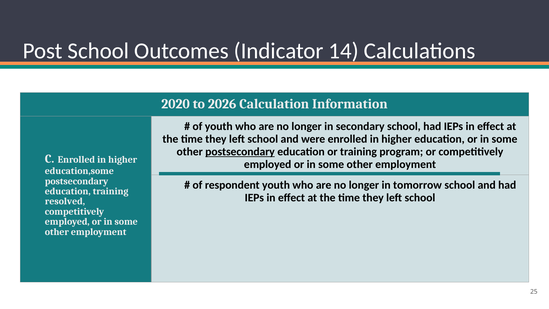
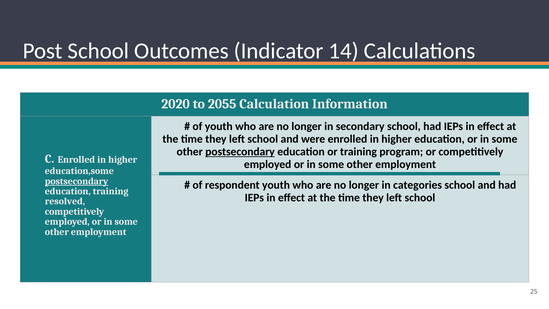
2026: 2026 -> 2055
postsecondary at (77, 181) underline: none -> present
tomorrow: tomorrow -> categories
